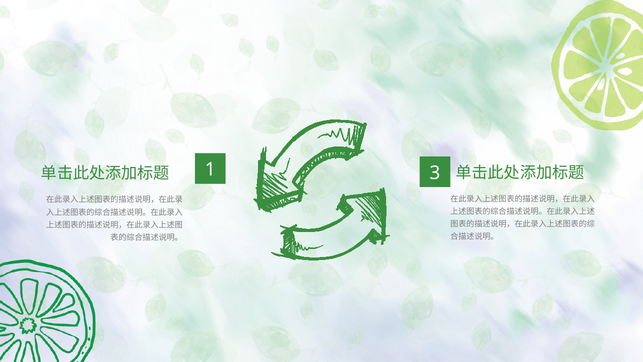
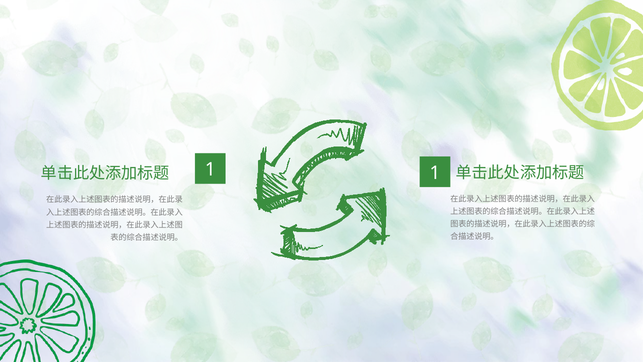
3 at (435, 173): 3 -> 1
